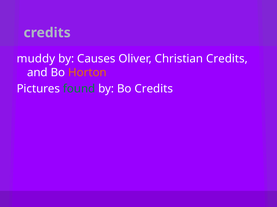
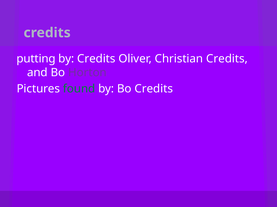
muddy: muddy -> putting
by Causes: Causes -> Credits
Horton colour: orange -> purple
